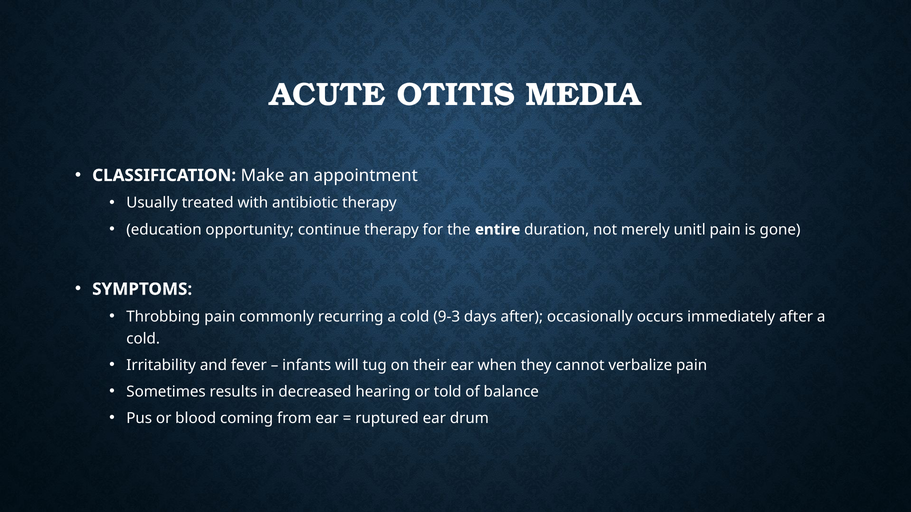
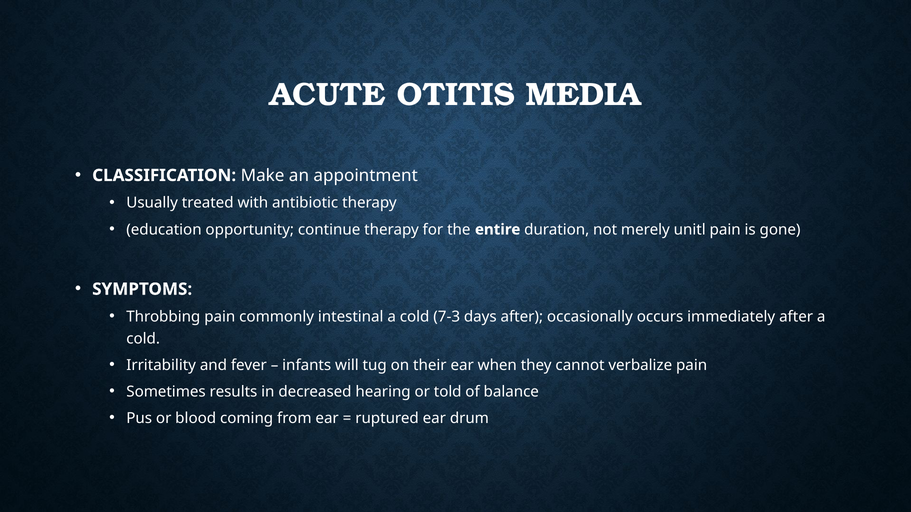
recurring: recurring -> intestinal
9-3: 9-3 -> 7-3
